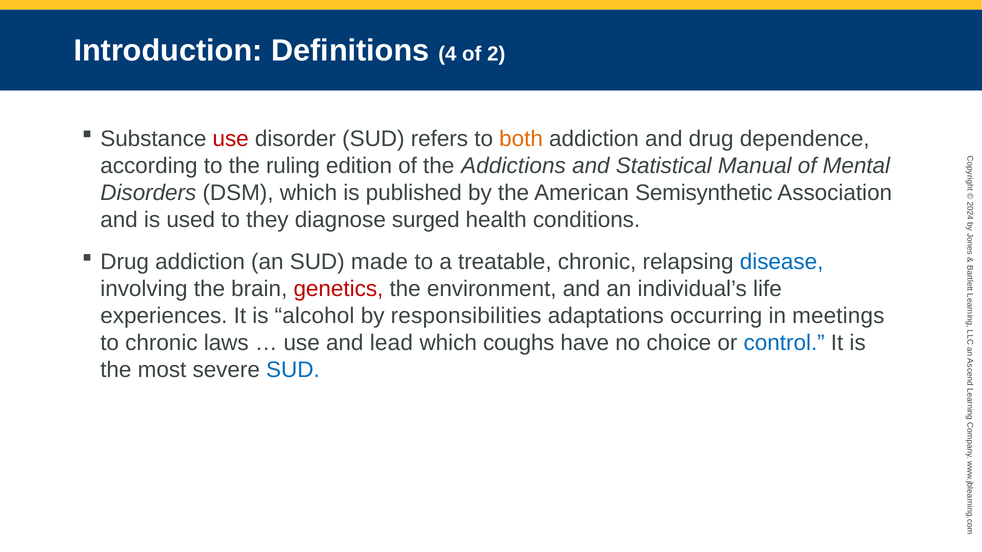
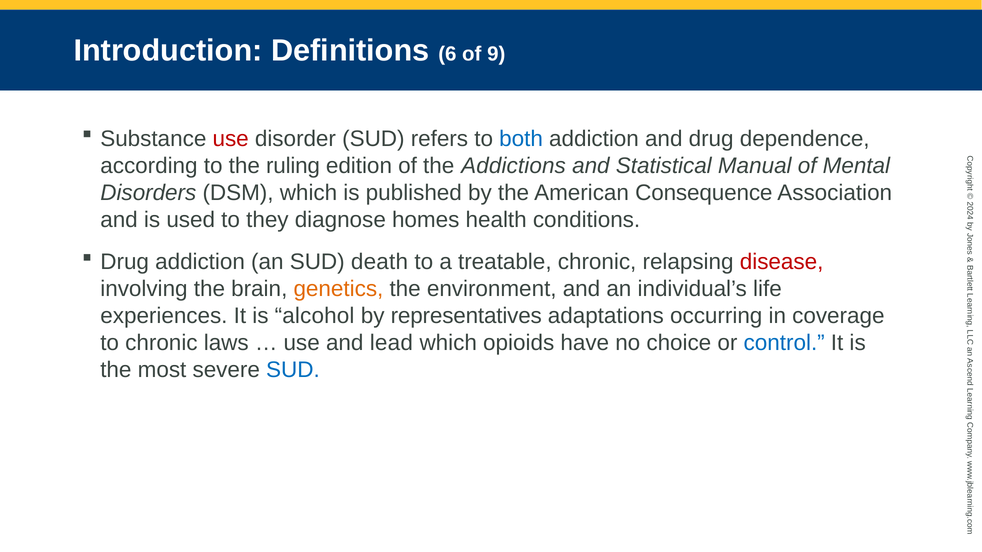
Definitions 4: 4 -> 6
of 2: 2 -> 9
both colour: orange -> blue
Semisynthetic: Semisynthetic -> Consequence
surged: surged -> homes
made: made -> death
disease colour: blue -> red
genetics colour: red -> orange
responsibilities: responsibilities -> representatives
meetings: meetings -> coverage
coughs: coughs -> opioids
